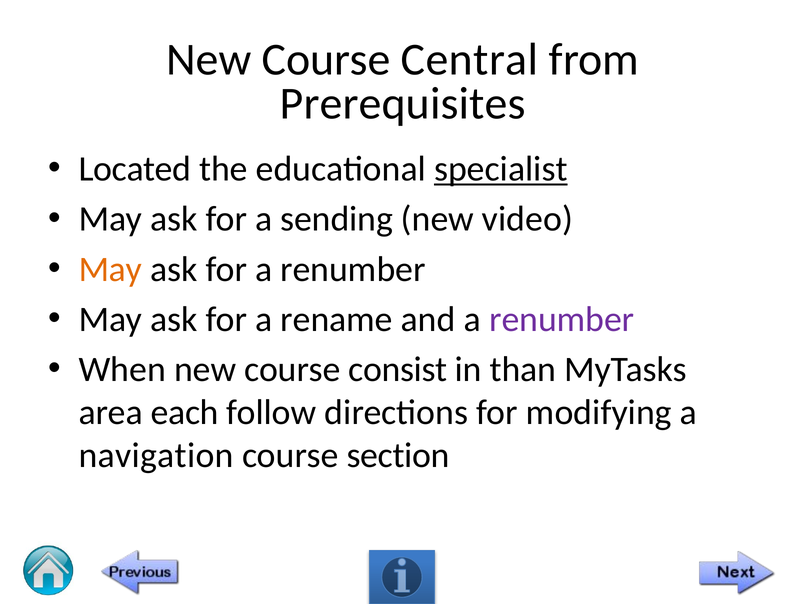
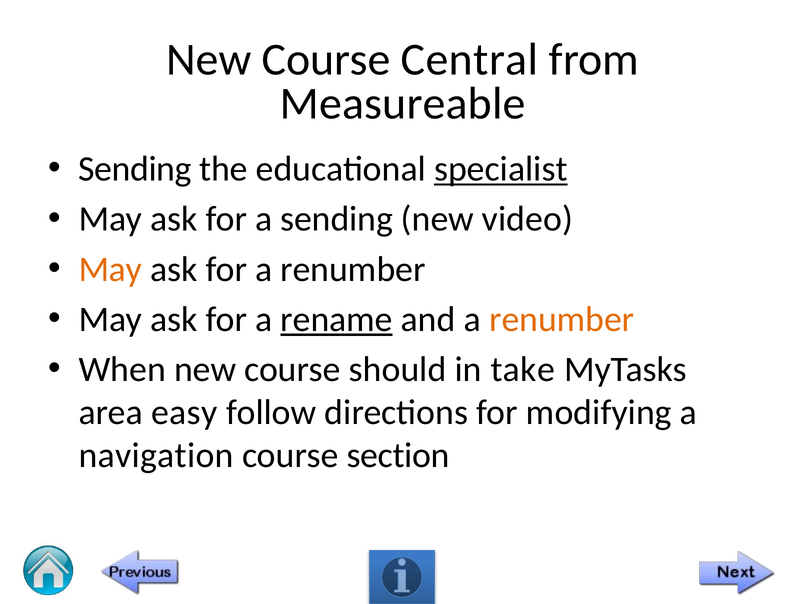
Prerequisites: Prerequisites -> Measureable
Located at (135, 169): Located -> Sending
rename underline: none -> present
renumber at (562, 320) colour: purple -> orange
consist: consist -> should
than: than -> take
each: each -> easy
